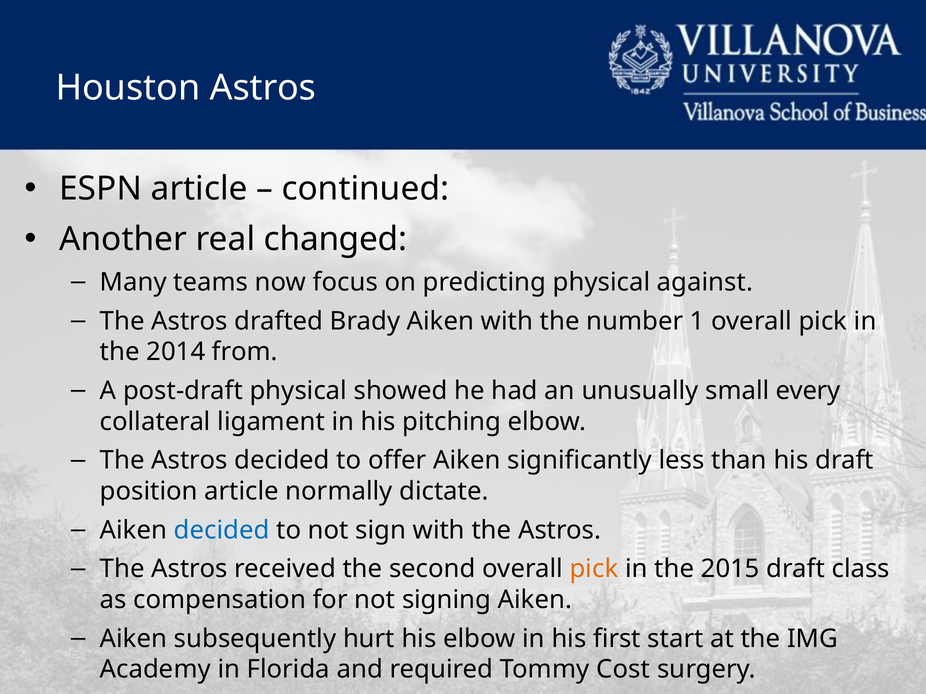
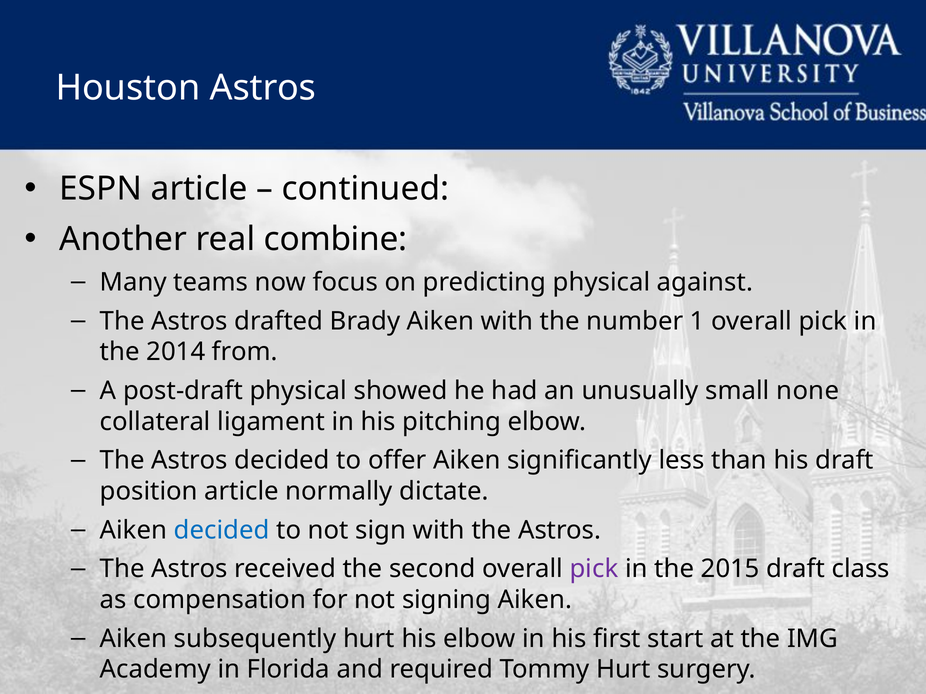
changed: changed -> combine
every: every -> none
pick at (594, 569) colour: orange -> purple
Tommy Cost: Cost -> Hurt
